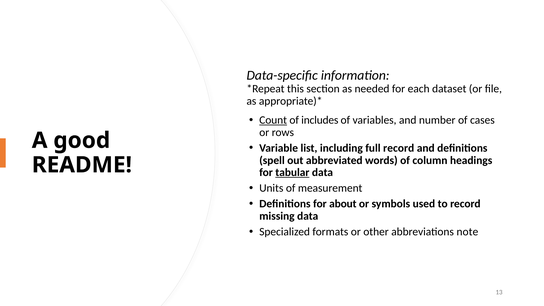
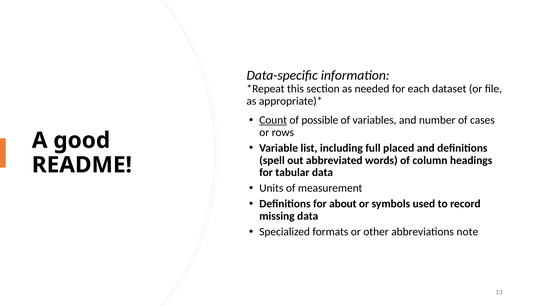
includes: includes -> possible
full record: record -> placed
tabular underline: present -> none
